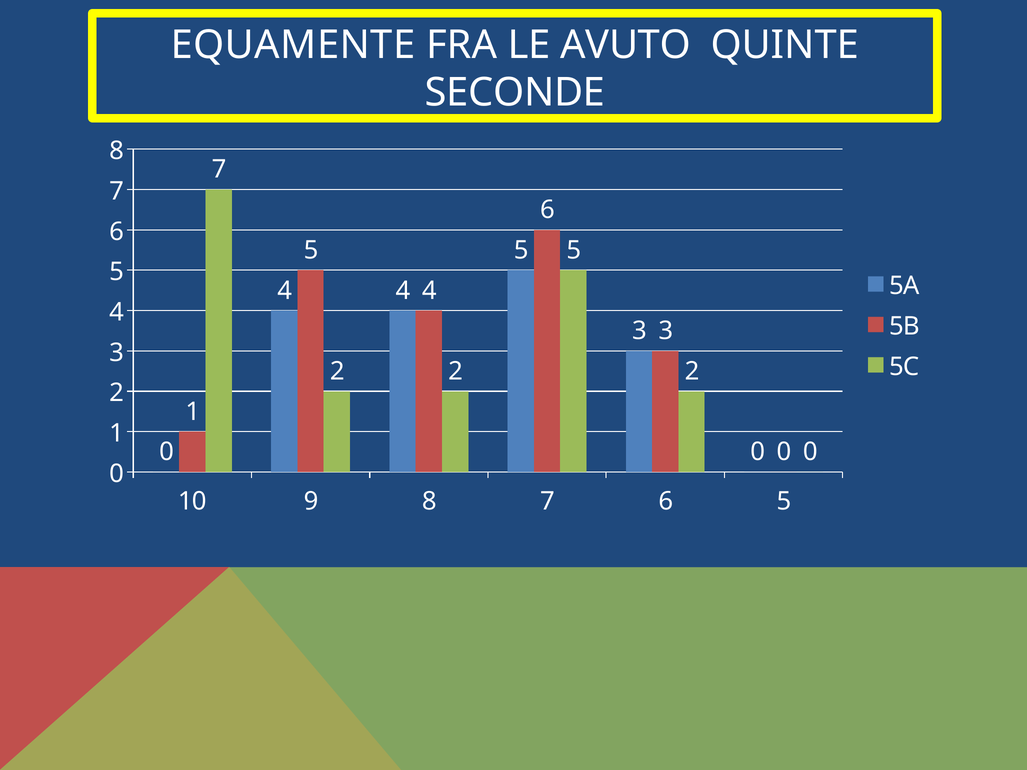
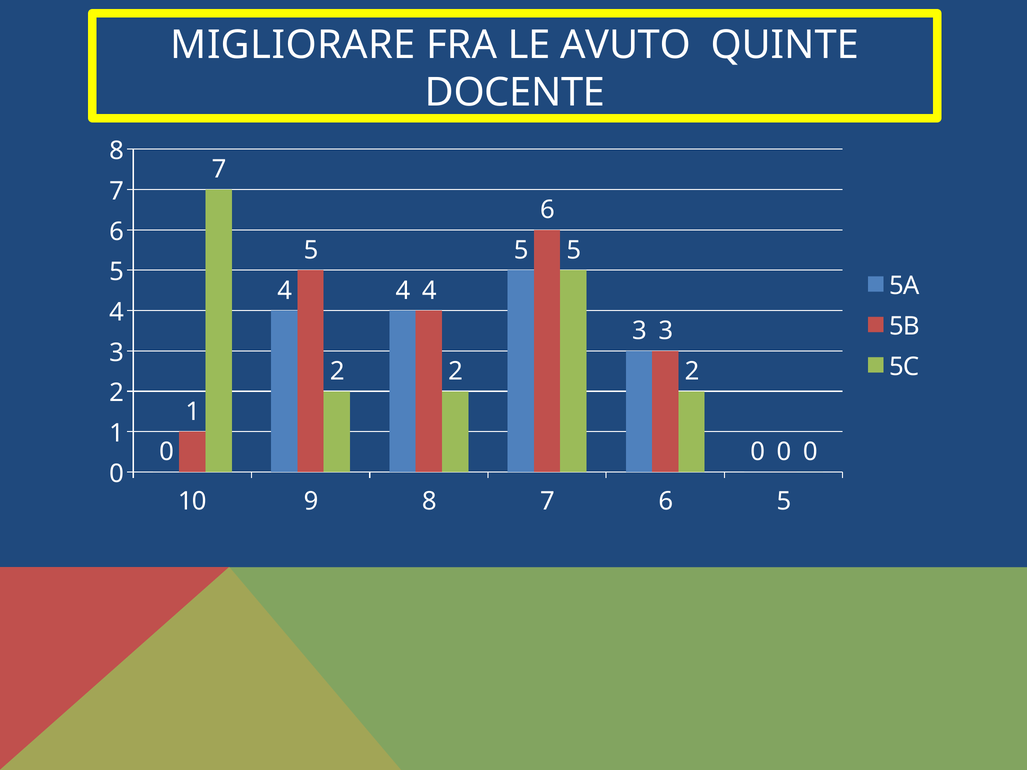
EQUAMENTE: EQUAMENTE -> MIGLIORARE
SECONDE: SECONDE -> DOCENTE
